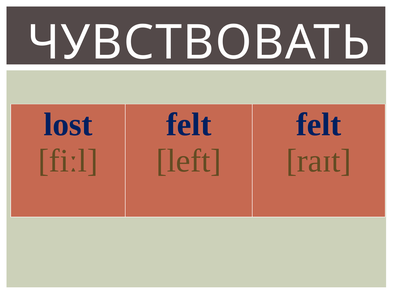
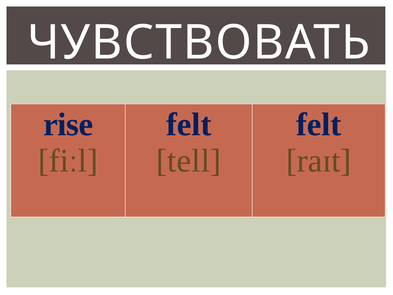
lost: lost -> rise
left: left -> tell
